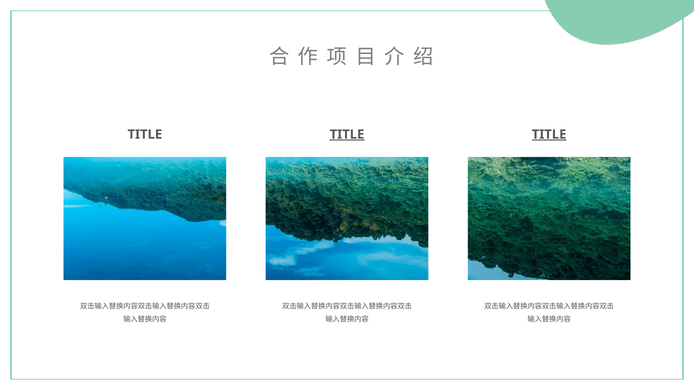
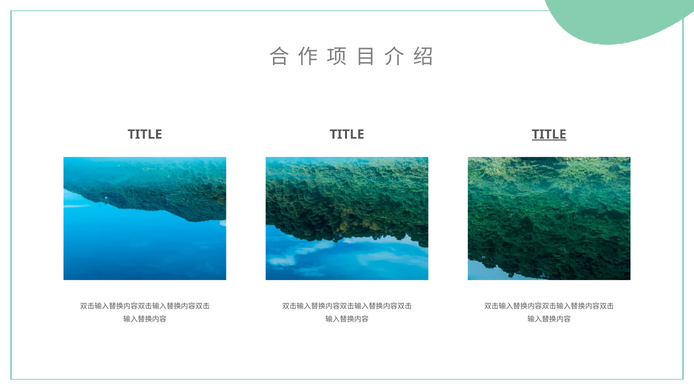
TITLE at (347, 135) underline: present -> none
